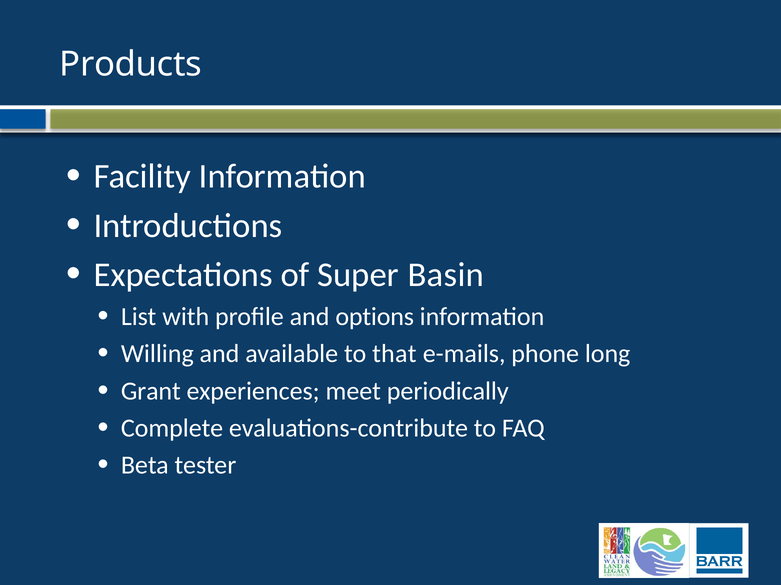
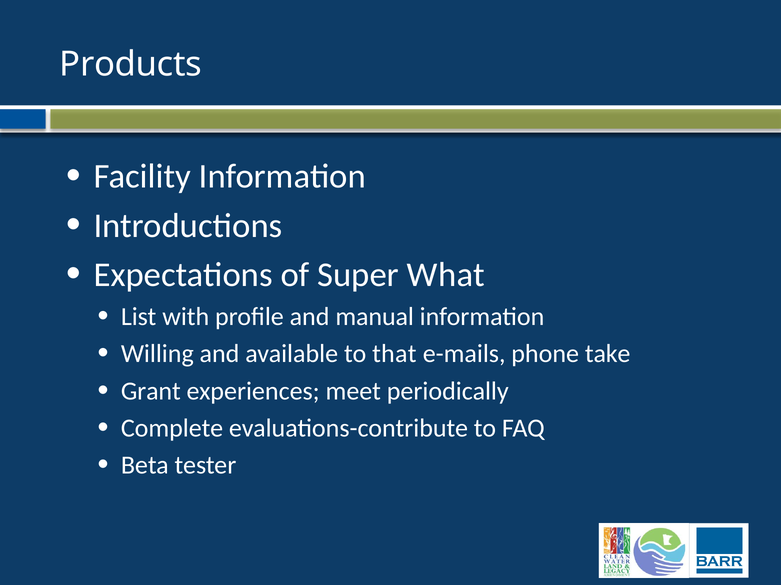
Basin: Basin -> What
options: options -> manual
long: long -> take
